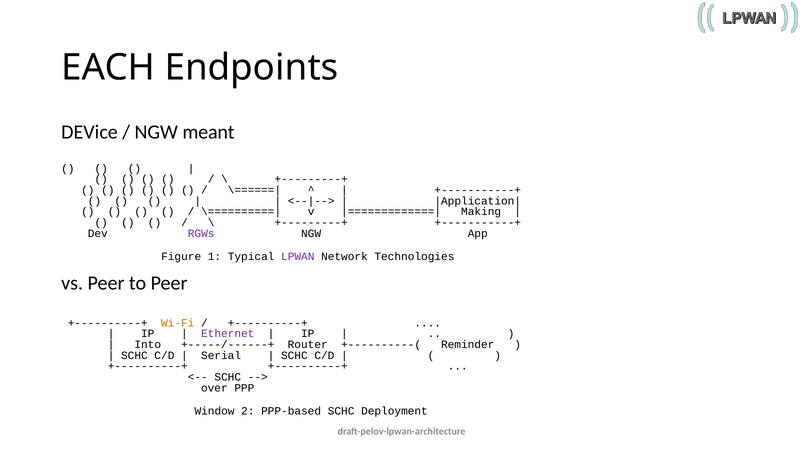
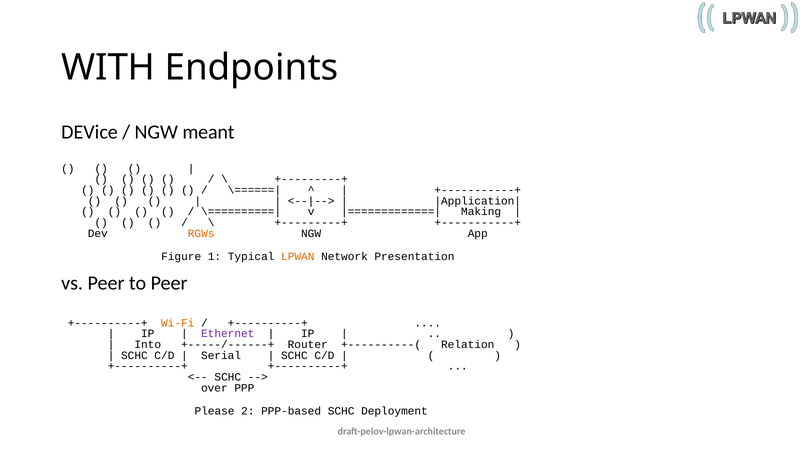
EACH: EACH -> WITH
RGWs colour: purple -> orange
LPWAN colour: purple -> orange
Technologies: Technologies -> Presentation
Reminder: Reminder -> Relation
Window: Window -> Please
